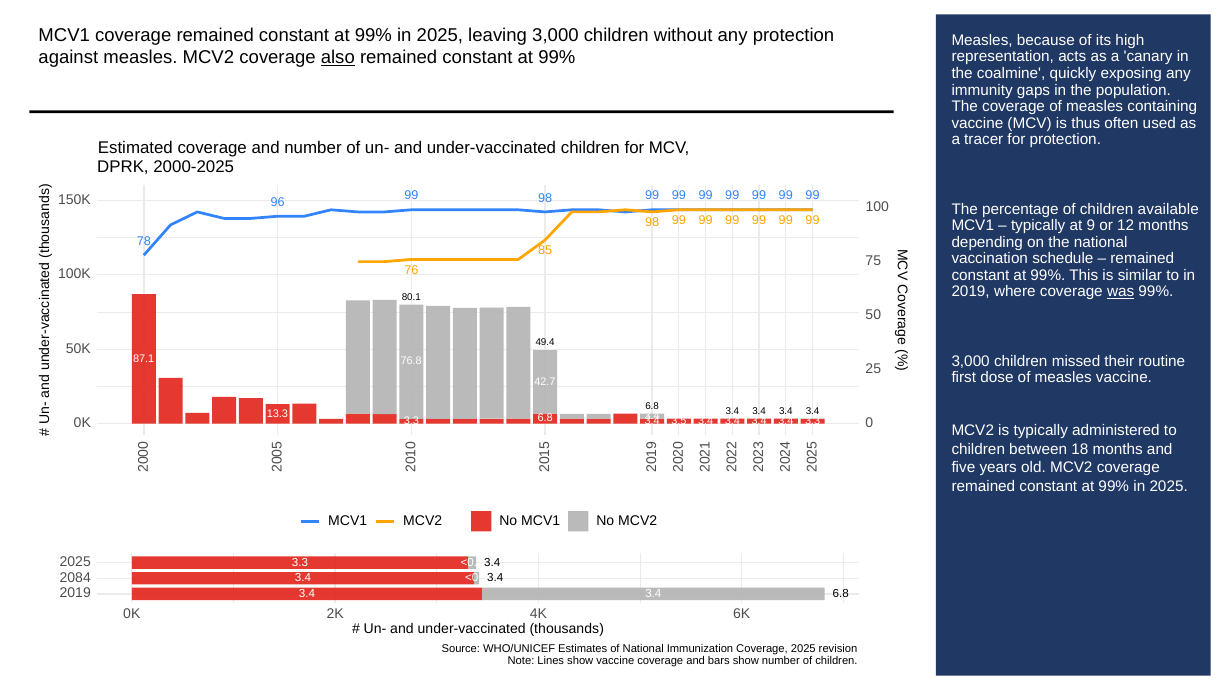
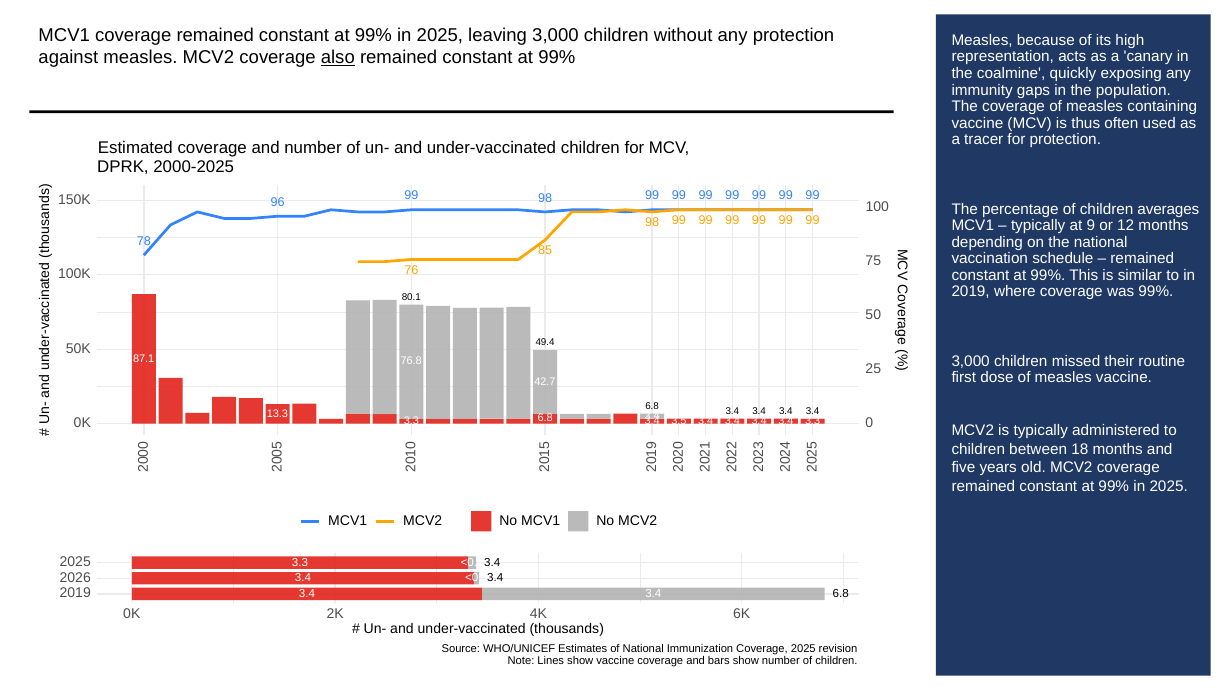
available: available -> averages
was underline: present -> none
2084: 2084 -> 2026
